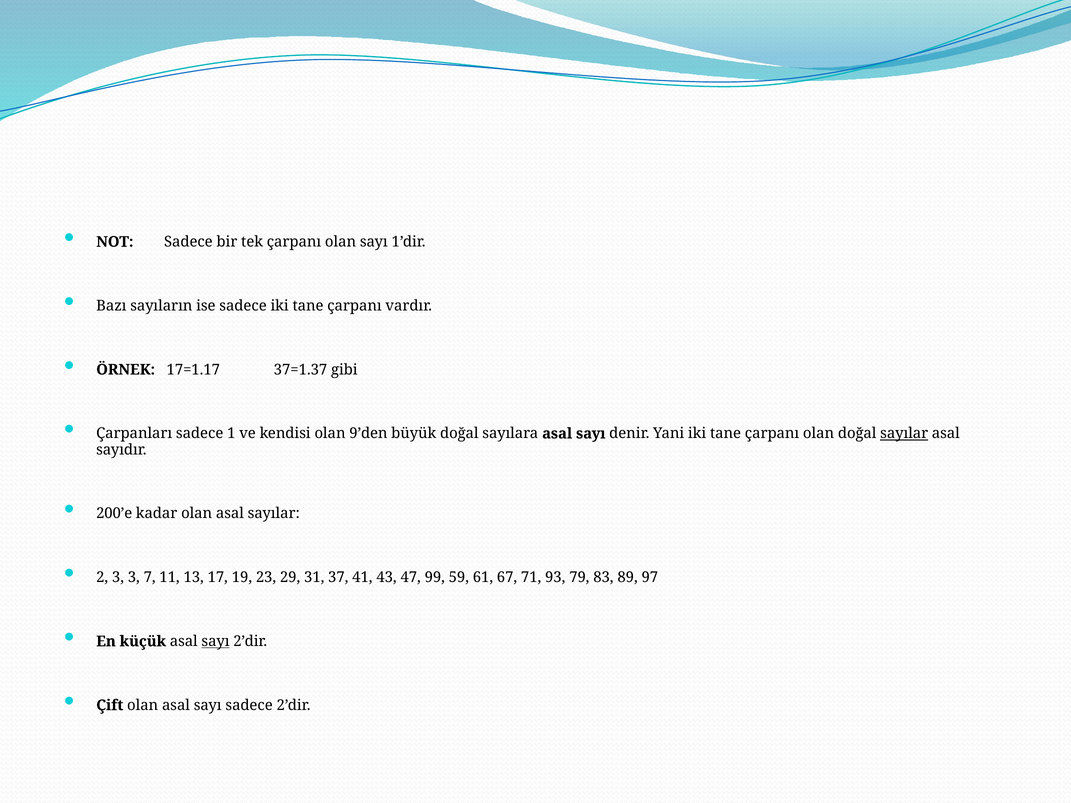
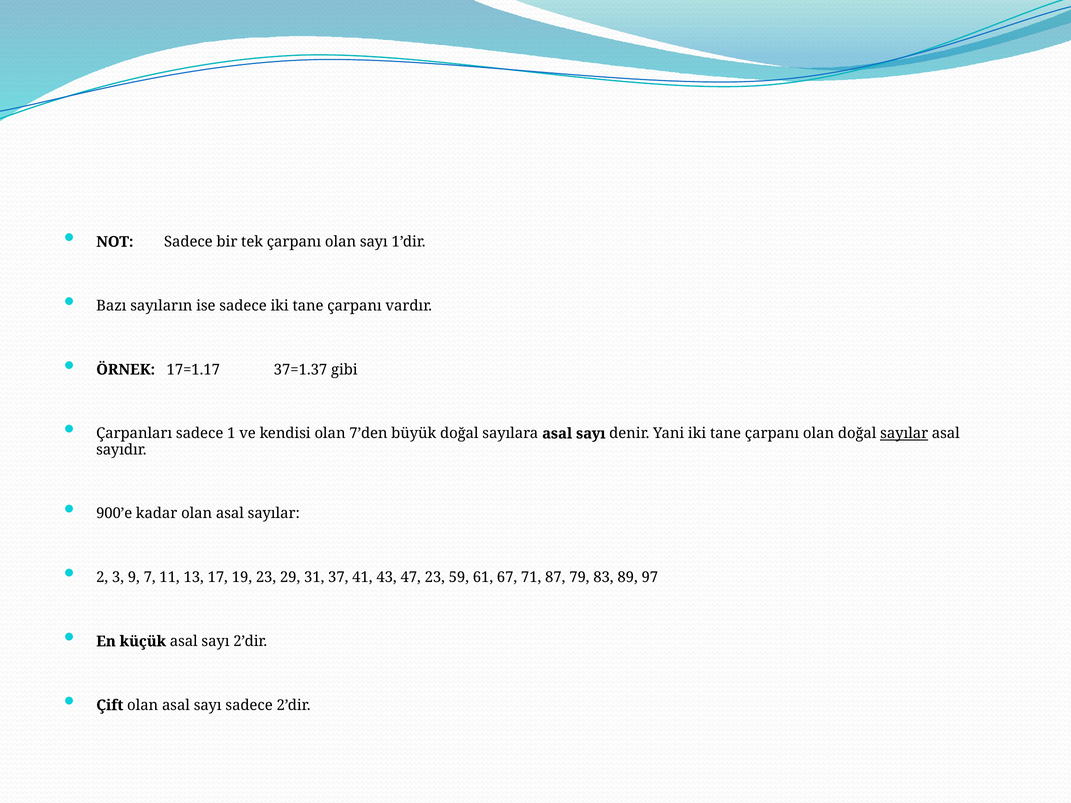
9’den: 9’den -> 7’den
200’e: 200’e -> 900’e
3 3: 3 -> 9
47 99: 99 -> 23
93: 93 -> 87
sayı at (216, 642) underline: present -> none
